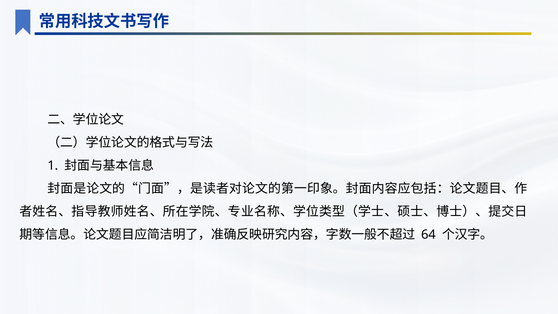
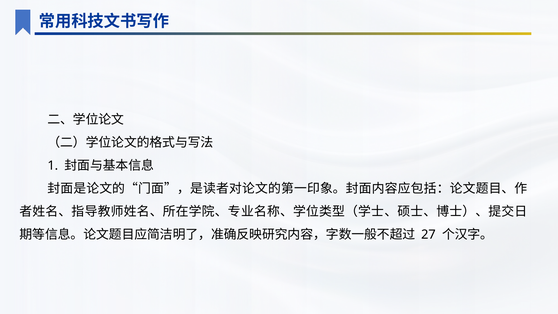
64: 64 -> 27
